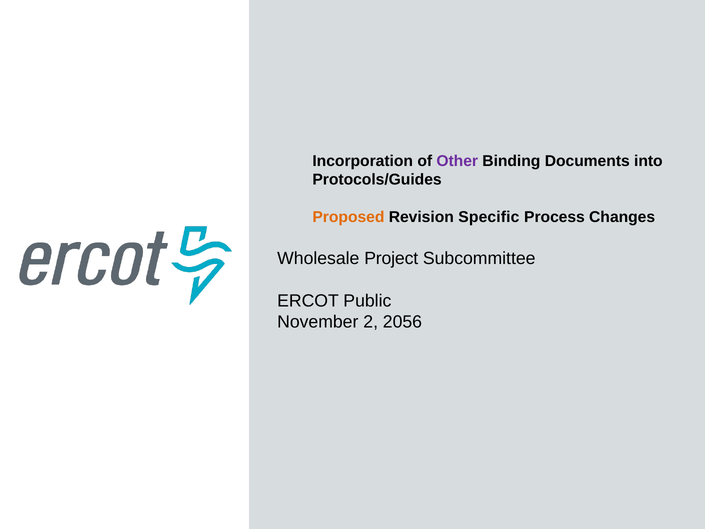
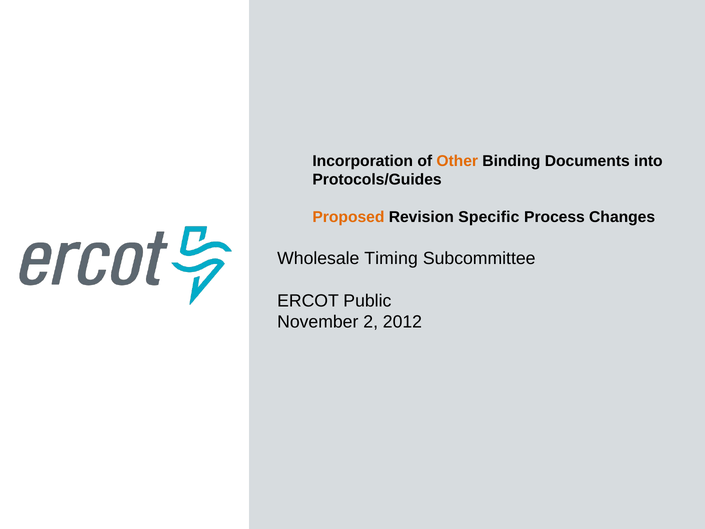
Other colour: purple -> orange
Project: Project -> Timing
2056: 2056 -> 2012
